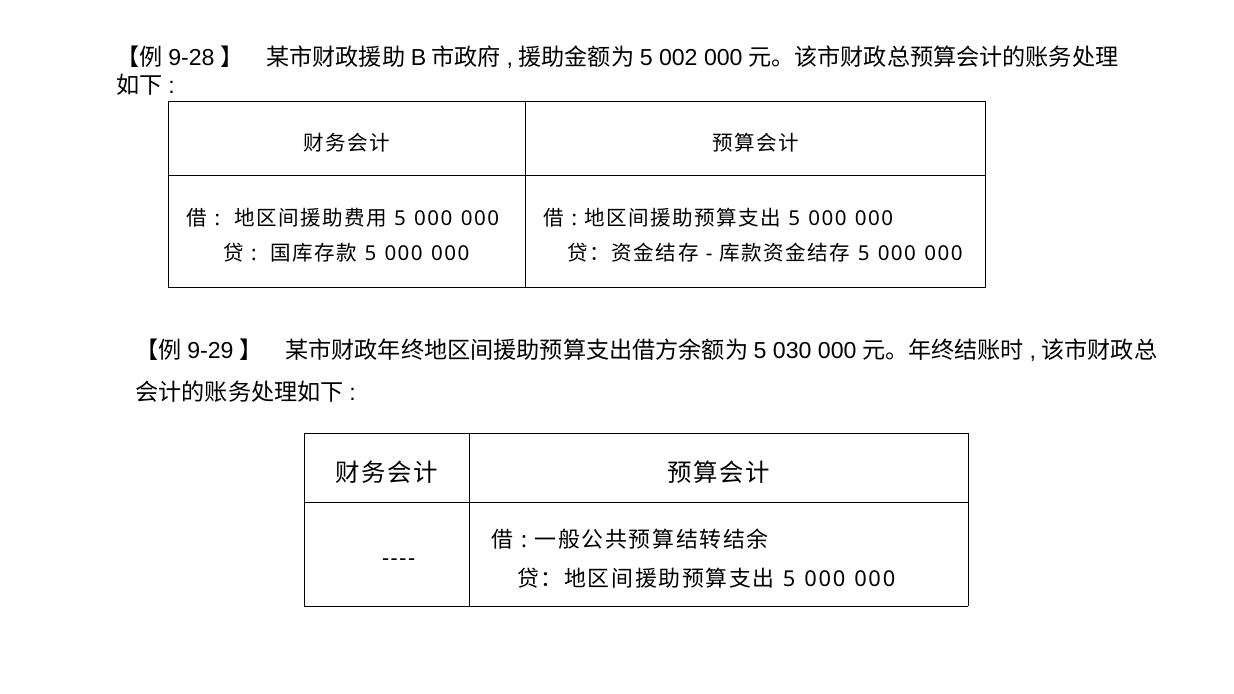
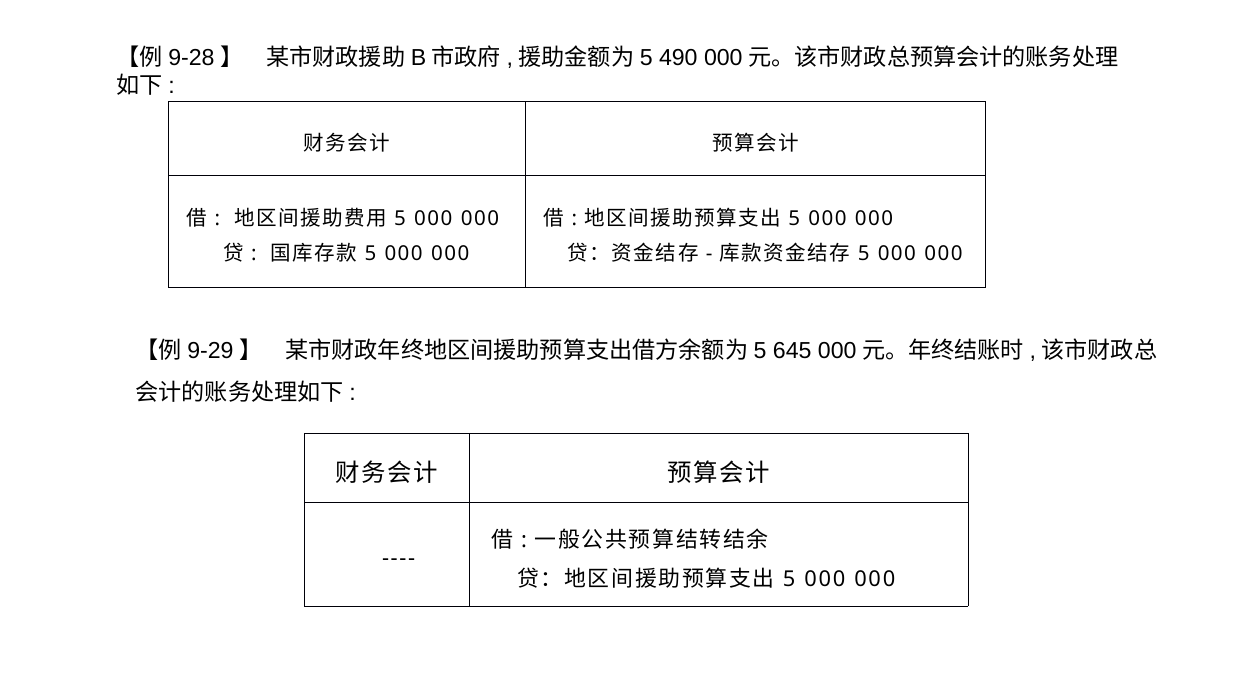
002: 002 -> 490
030: 030 -> 645
